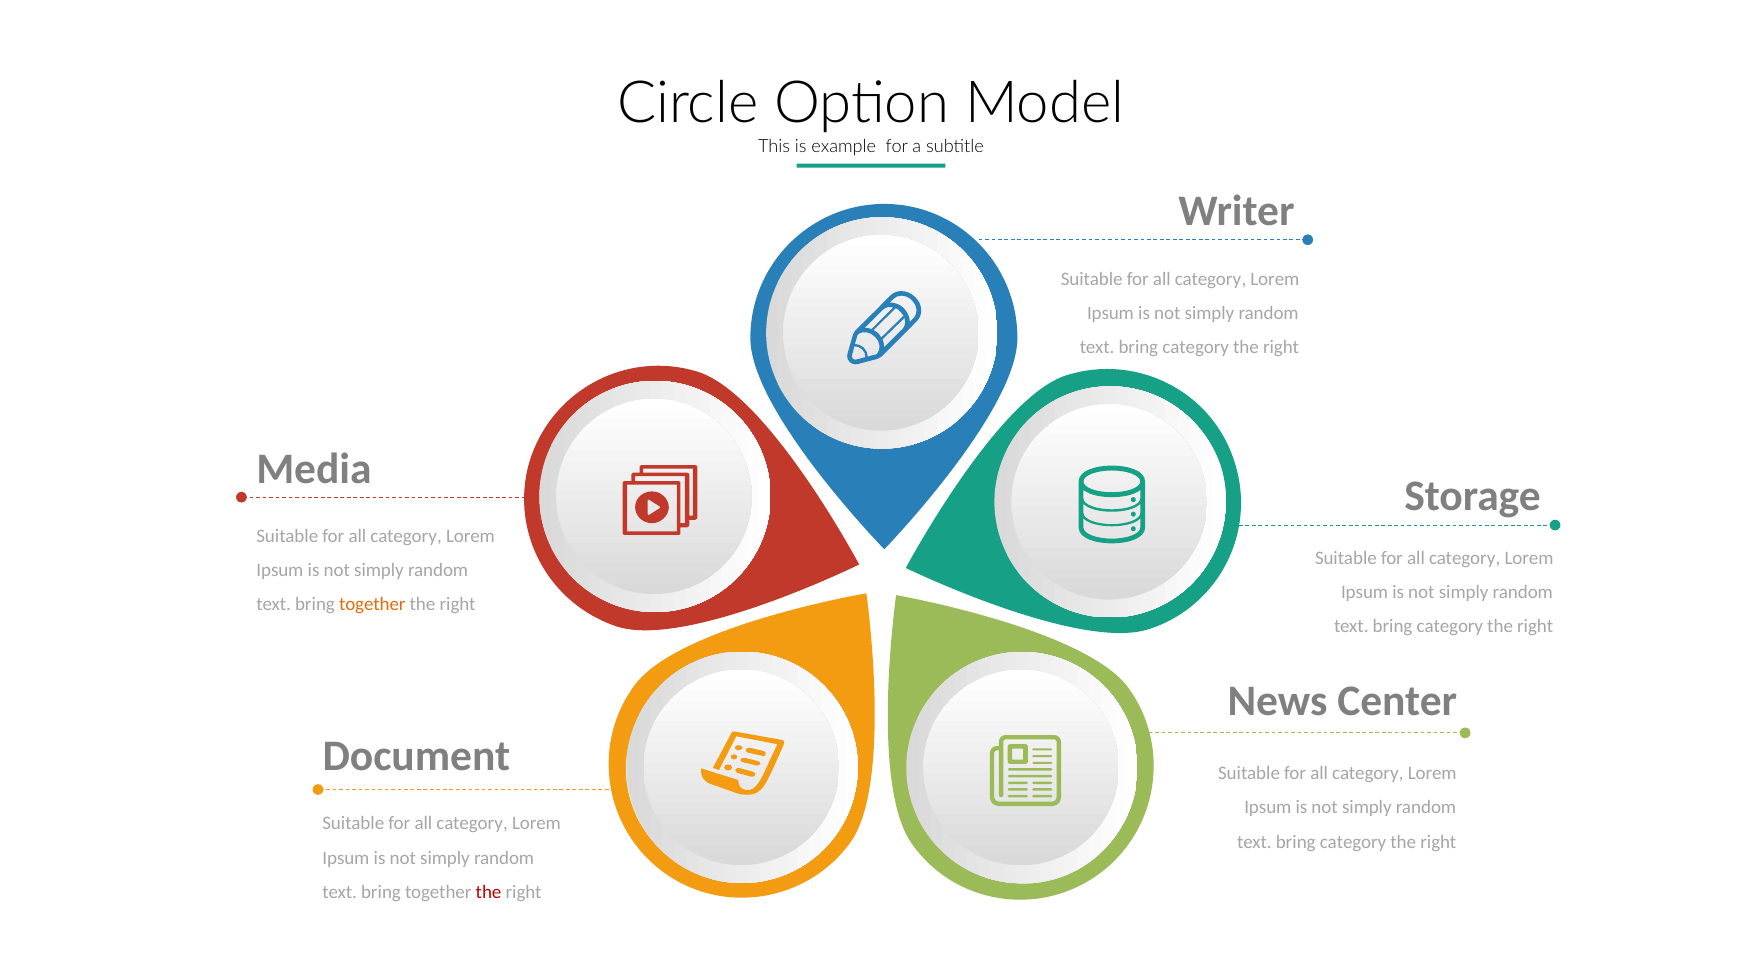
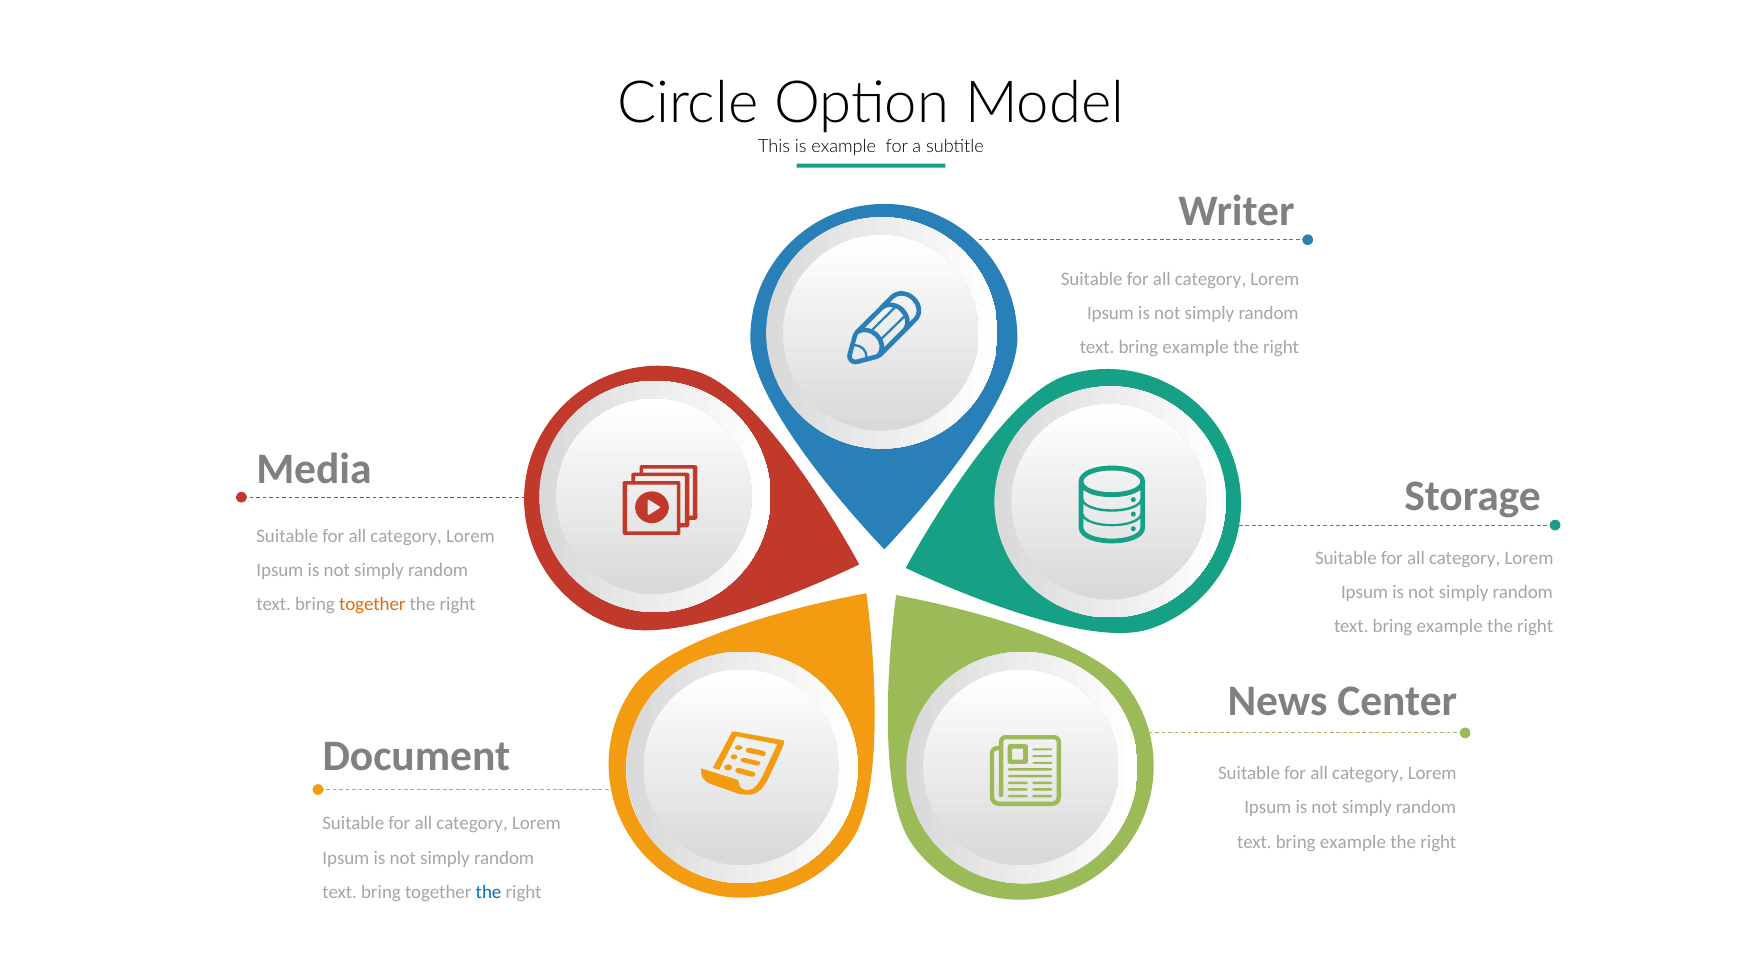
category at (1196, 348): category -> example
category at (1450, 626): category -> example
category at (1353, 842): category -> example
the at (489, 892) colour: red -> blue
